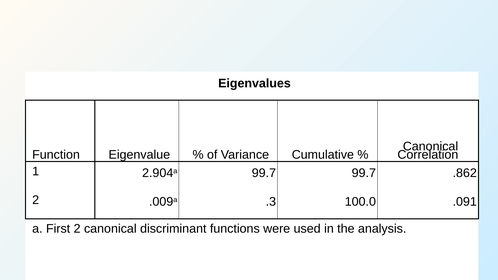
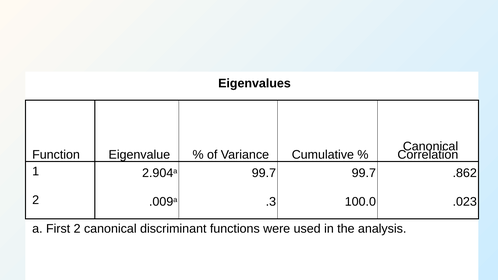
.091: .091 -> .023
